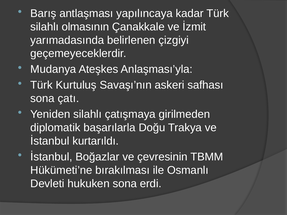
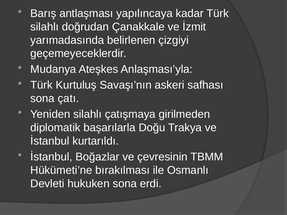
olmasının: olmasının -> doğrudan
